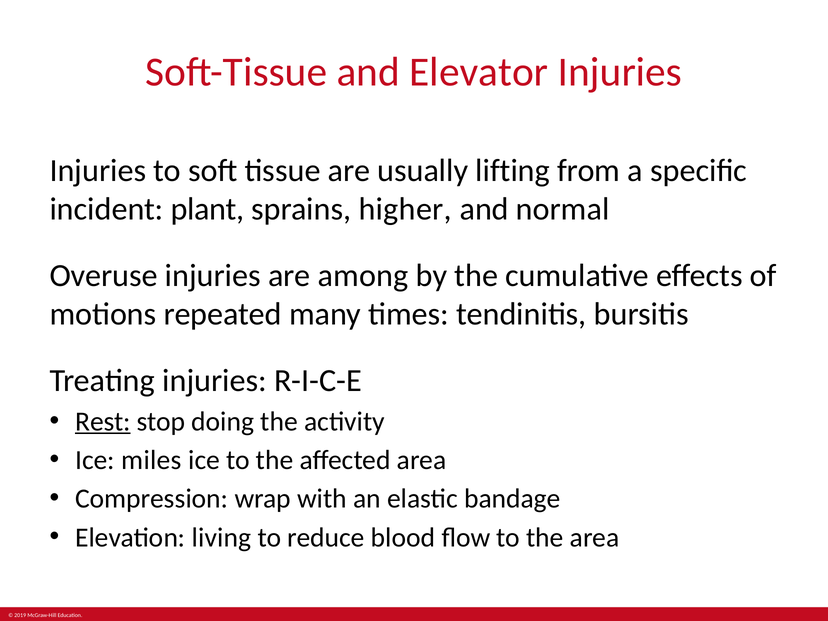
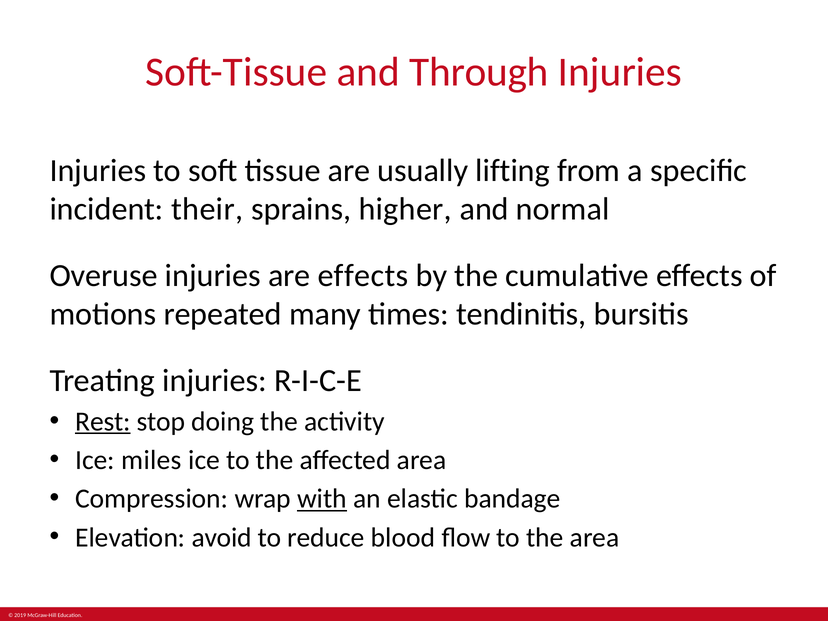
Elevator: Elevator -> Through
plant: plant -> their
are among: among -> effects
with underline: none -> present
living: living -> avoid
